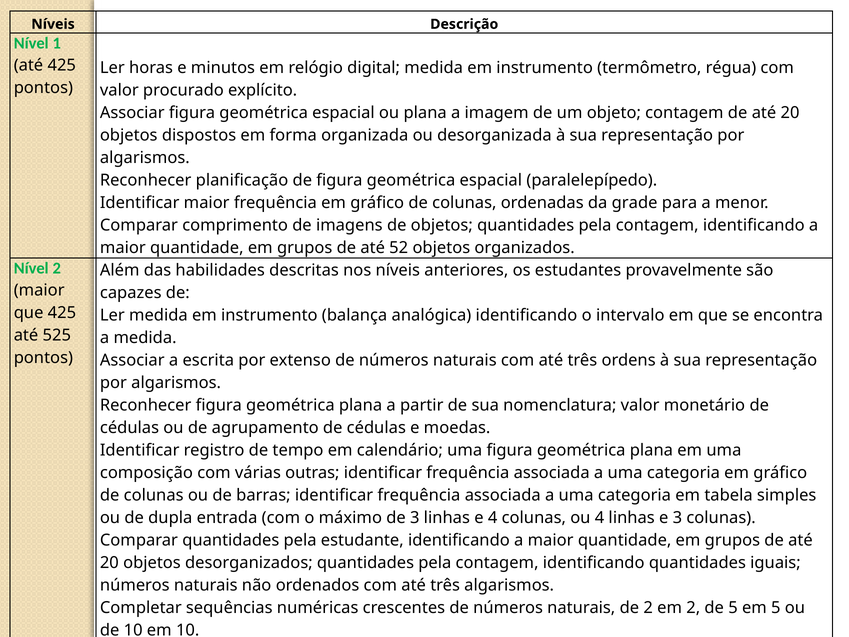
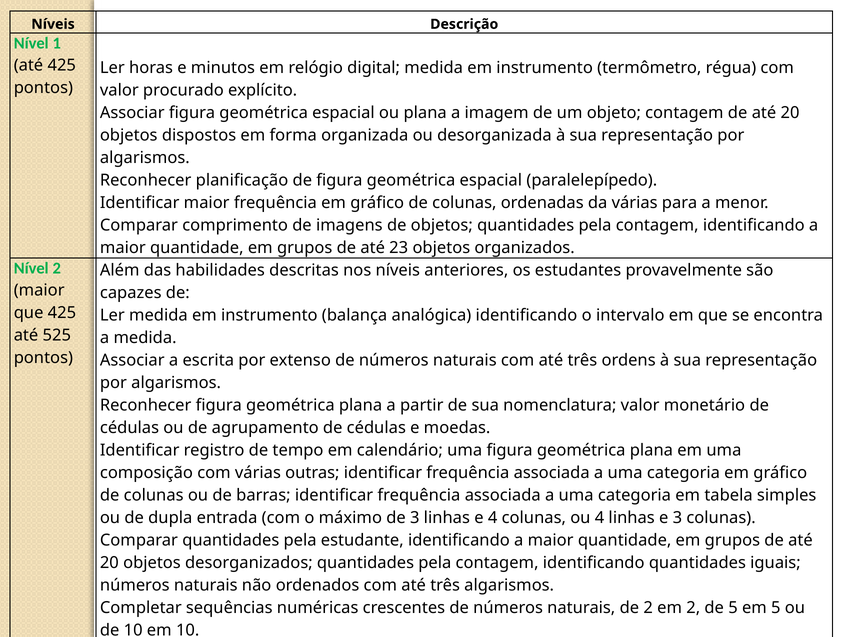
da grade: grade -> várias
52: 52 -> 23
